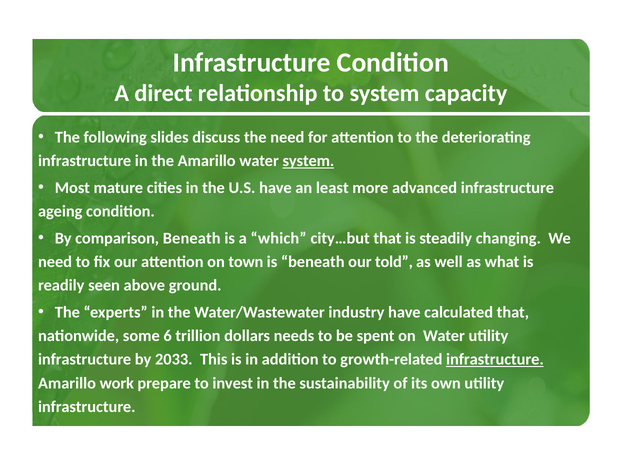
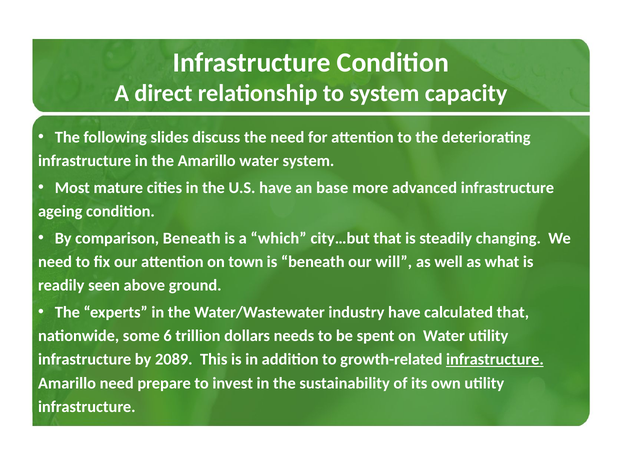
system at (308, 161) underline: present -> none
least: least -> base
told: told -> will
2033: 2033 -> 2089
Amarillo work: work -> need
